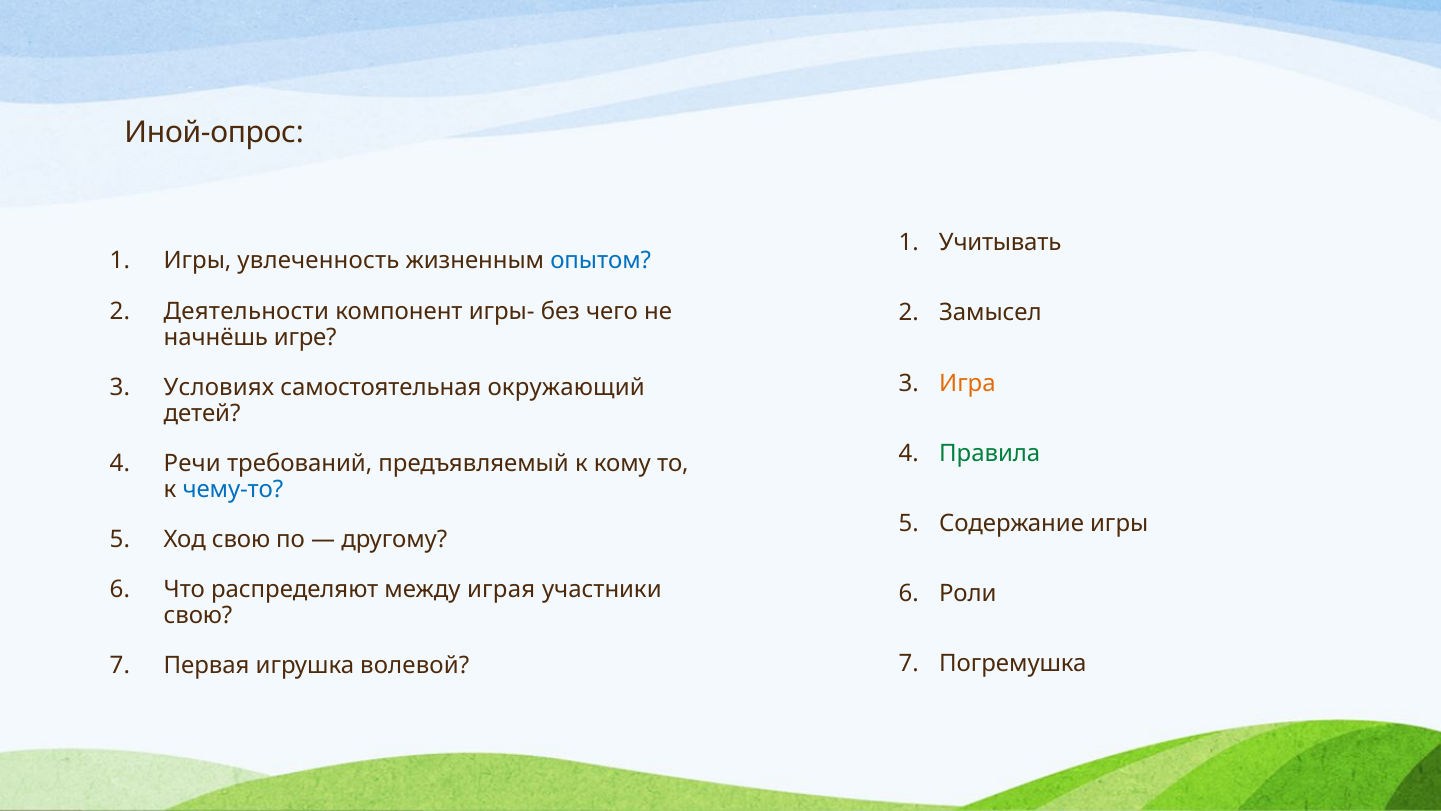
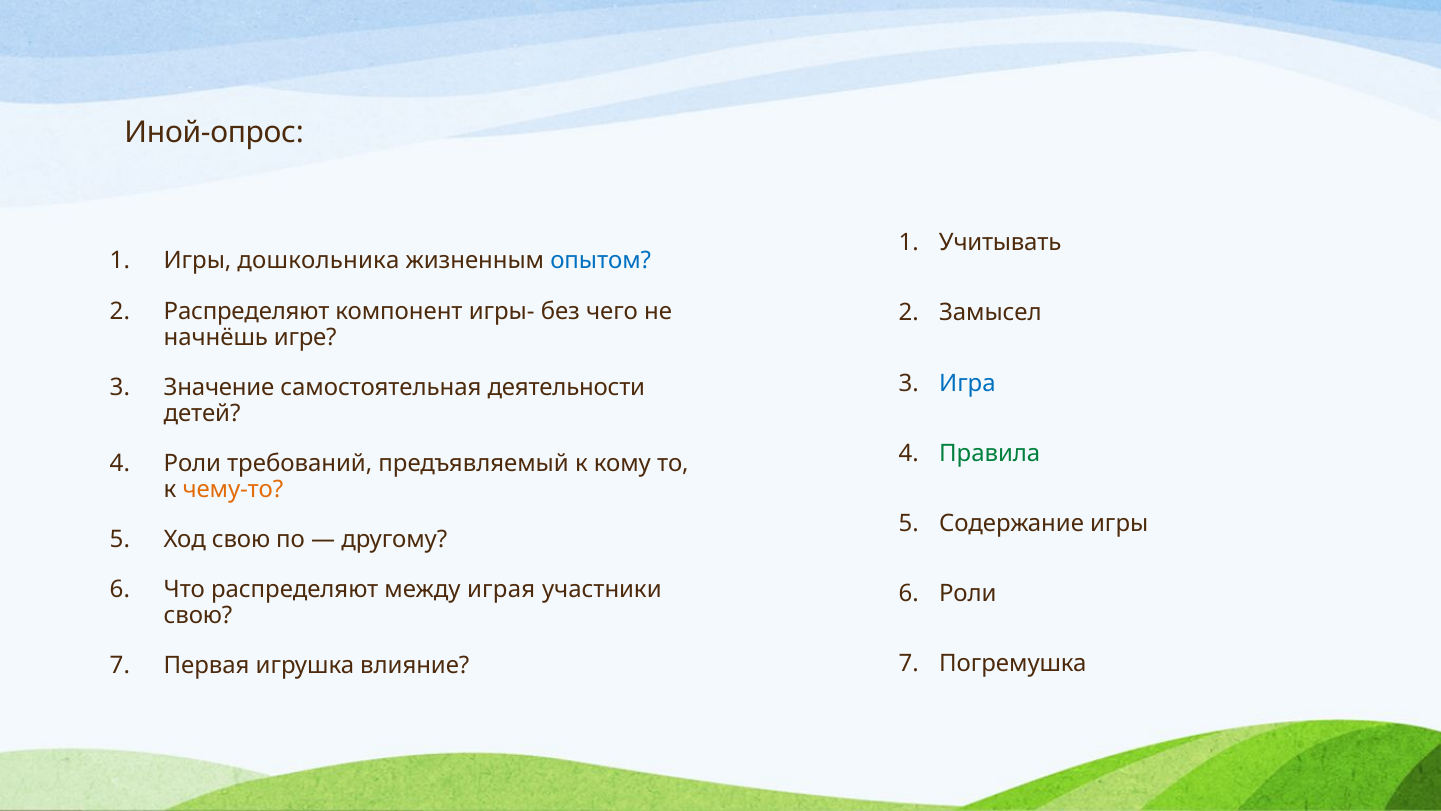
увлеченность: увлеченность -> дошкольника
Деятельности at (246, 311): Деятельности -> Распределяют
Игра colour: orange -> blue
Условиях: Условиях -> Значение
окружающий: окружающий -> деятельности
Речи at (192, 463): Речи -> Роли
чему-то colour: blue -> orange
волевой: волевой -> влияние
